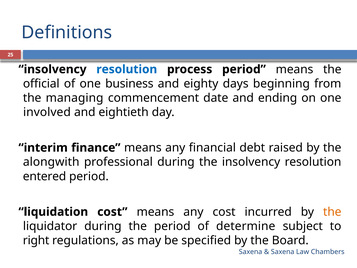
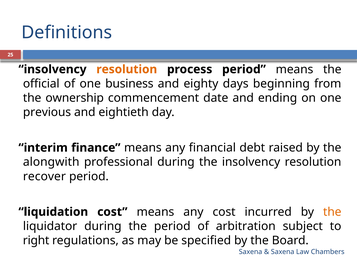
resolution at (127, 69) colour: blue -> orange
managing: managing -> ownership
involved: involved -> previous
entered: entered -> recover
determine: determine -> arbitration
